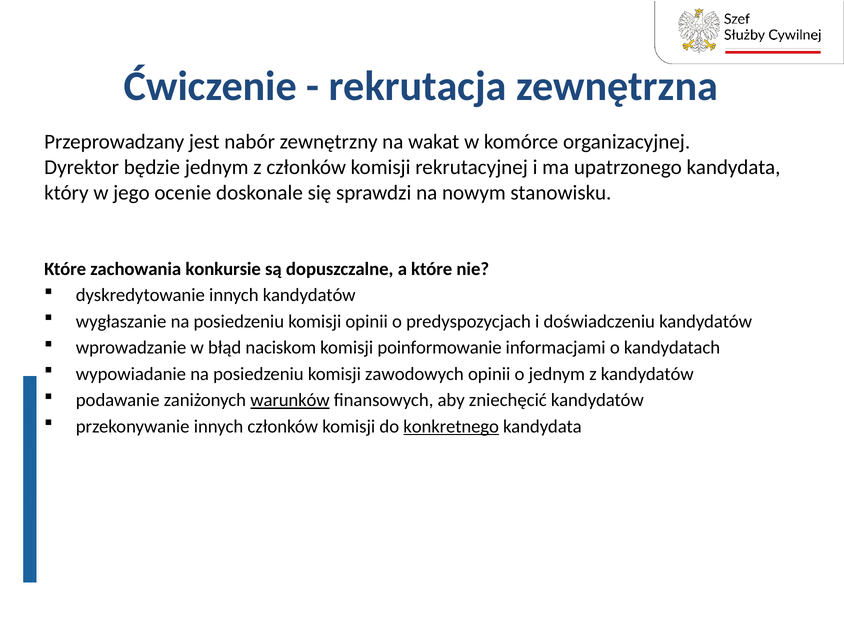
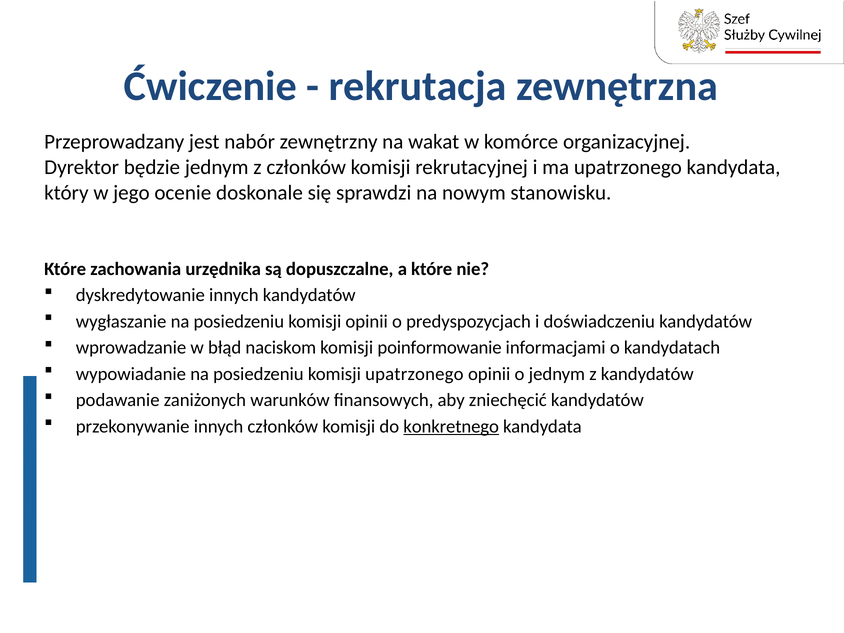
konkursie: konkursie -> urzędnika
komisji zawodowych: zawodowych -> upatrzonego
warunków underline: present -> none
